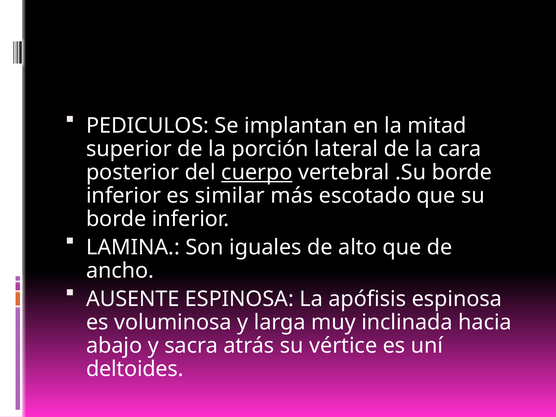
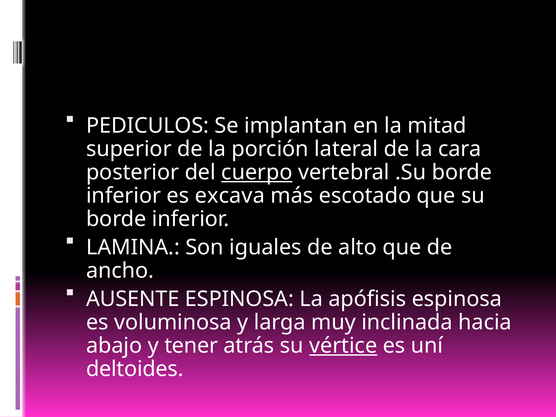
similar: similar -> excava
sacra: sacra -> tener
vértice underline: none -> present
